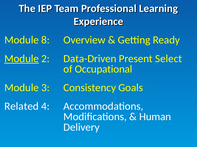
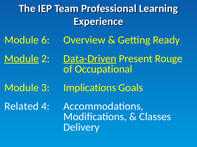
8: 8 -> 6
Data-Driven underline: none -> present
Select: Select -> Rouge
Consistency: Consistency -> Implications
Human: Human -> Classes
